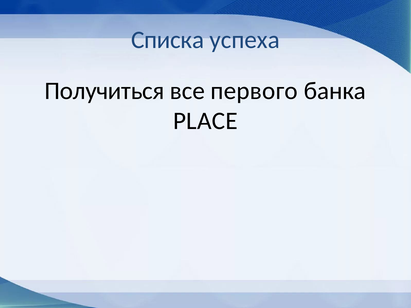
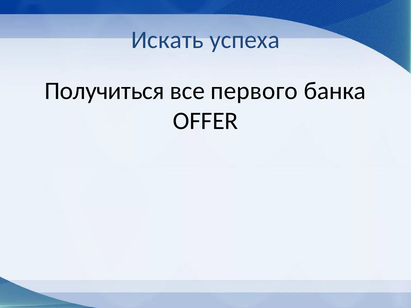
Списка: Списка -> Искать
PLACE: PLACE -> OFFER
